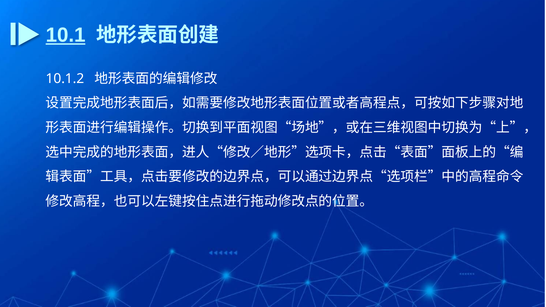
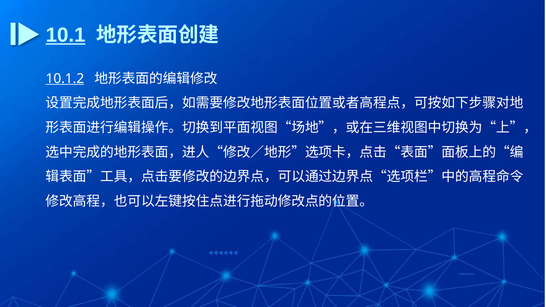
10.1.2 underline: none -> present
